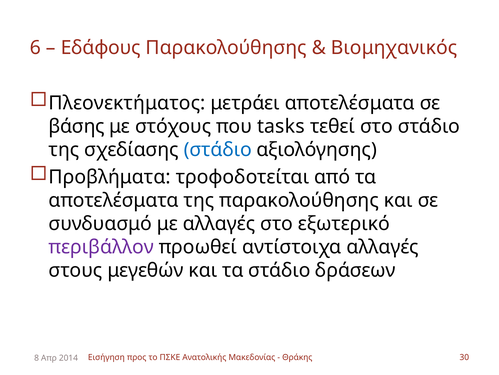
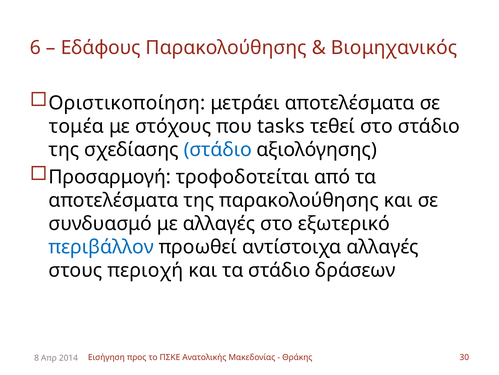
Πλεονεκτήματος: Πλεονεκτήματος -> Οριστικοποίηση
βάσης: βάσης -> τομέα
Προβλήματα: Προβλήματα -> Προσαρμογή
περιβάλλον colour: purple -> blue
μεγεθών: μεγεθών -> περιοχή
